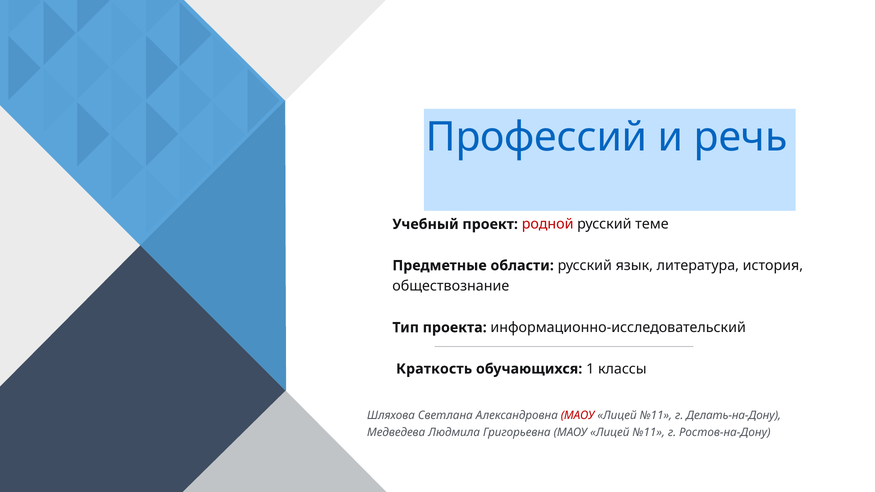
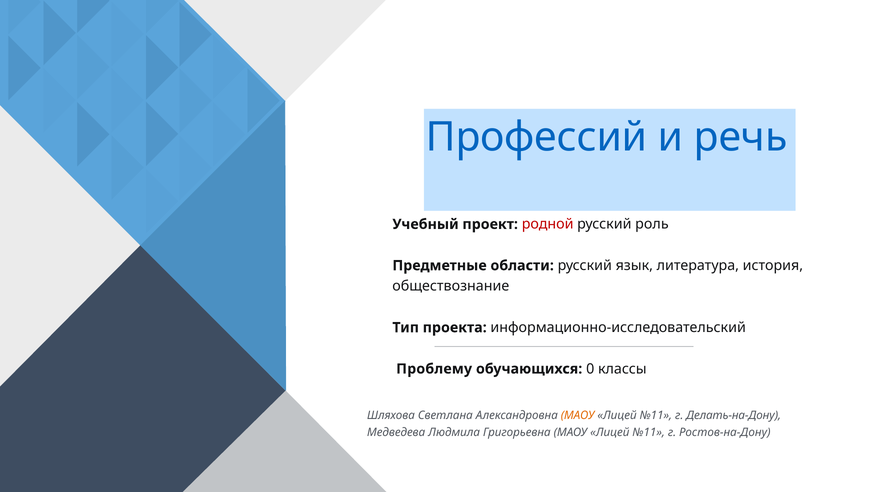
теме: теме -> роль
Краткость: Краткость -> Проблему
1: 1 -> 0
МАОУ at (578, 416) colour: red -> orange
